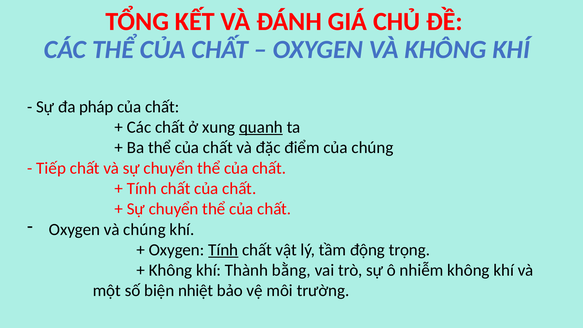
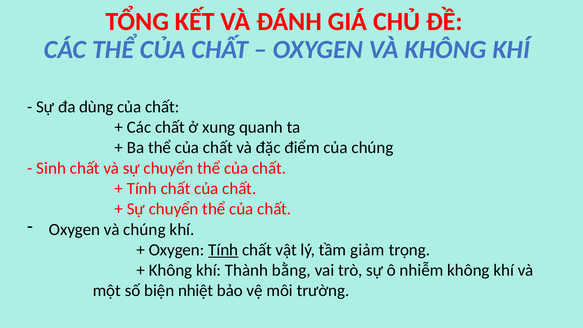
pháp: pháp -> dùng
quanh underline: present -> none
Tiếp: Tiếp -> Sinh
động: động -> giảm
